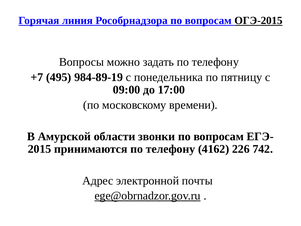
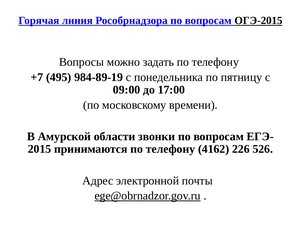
742: 742 -> 526
